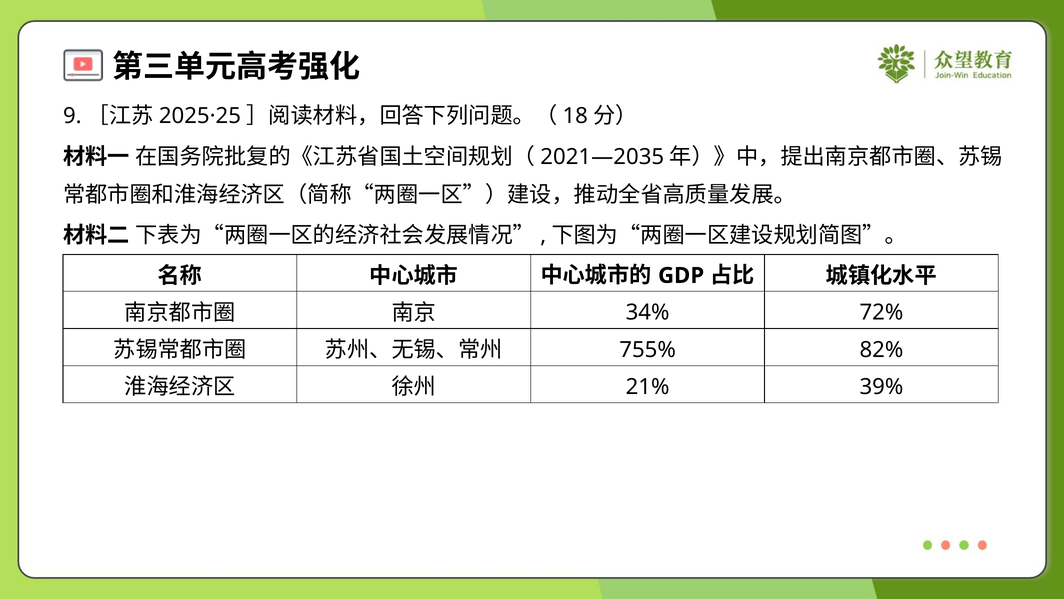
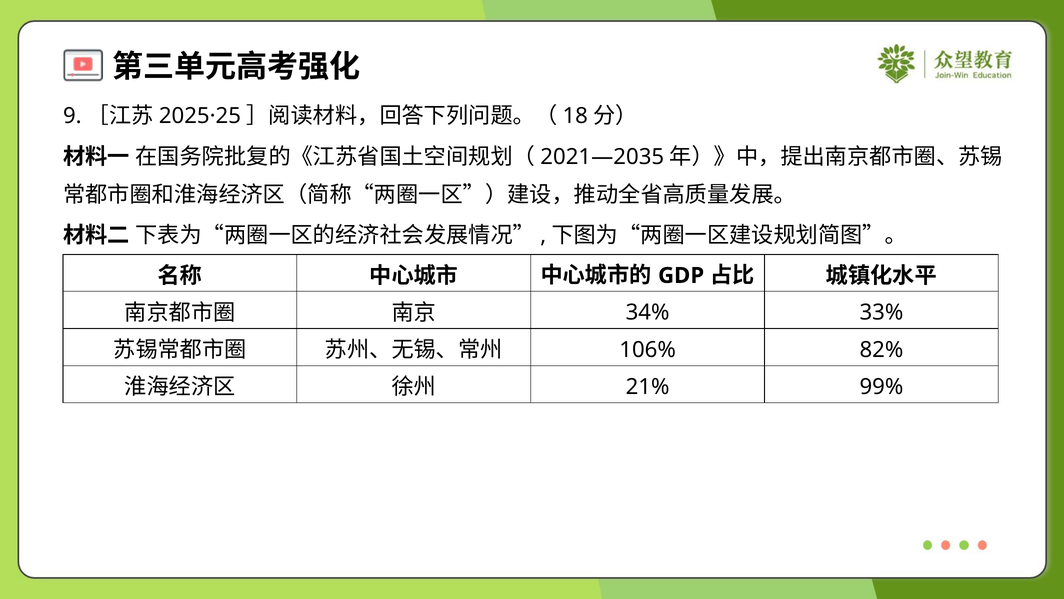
72%: 72% -> 33%
755%: 755% -> 106%
39%: 39% -> 99%
